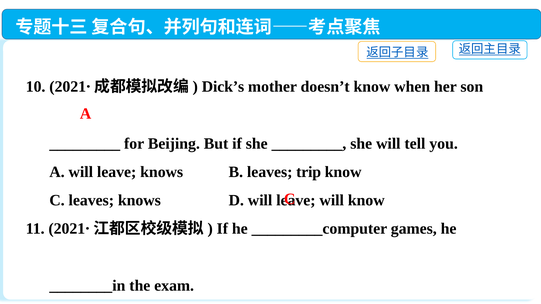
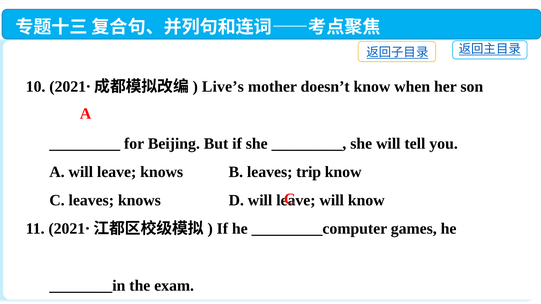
Dick’s: Dick’s -> Live’s
